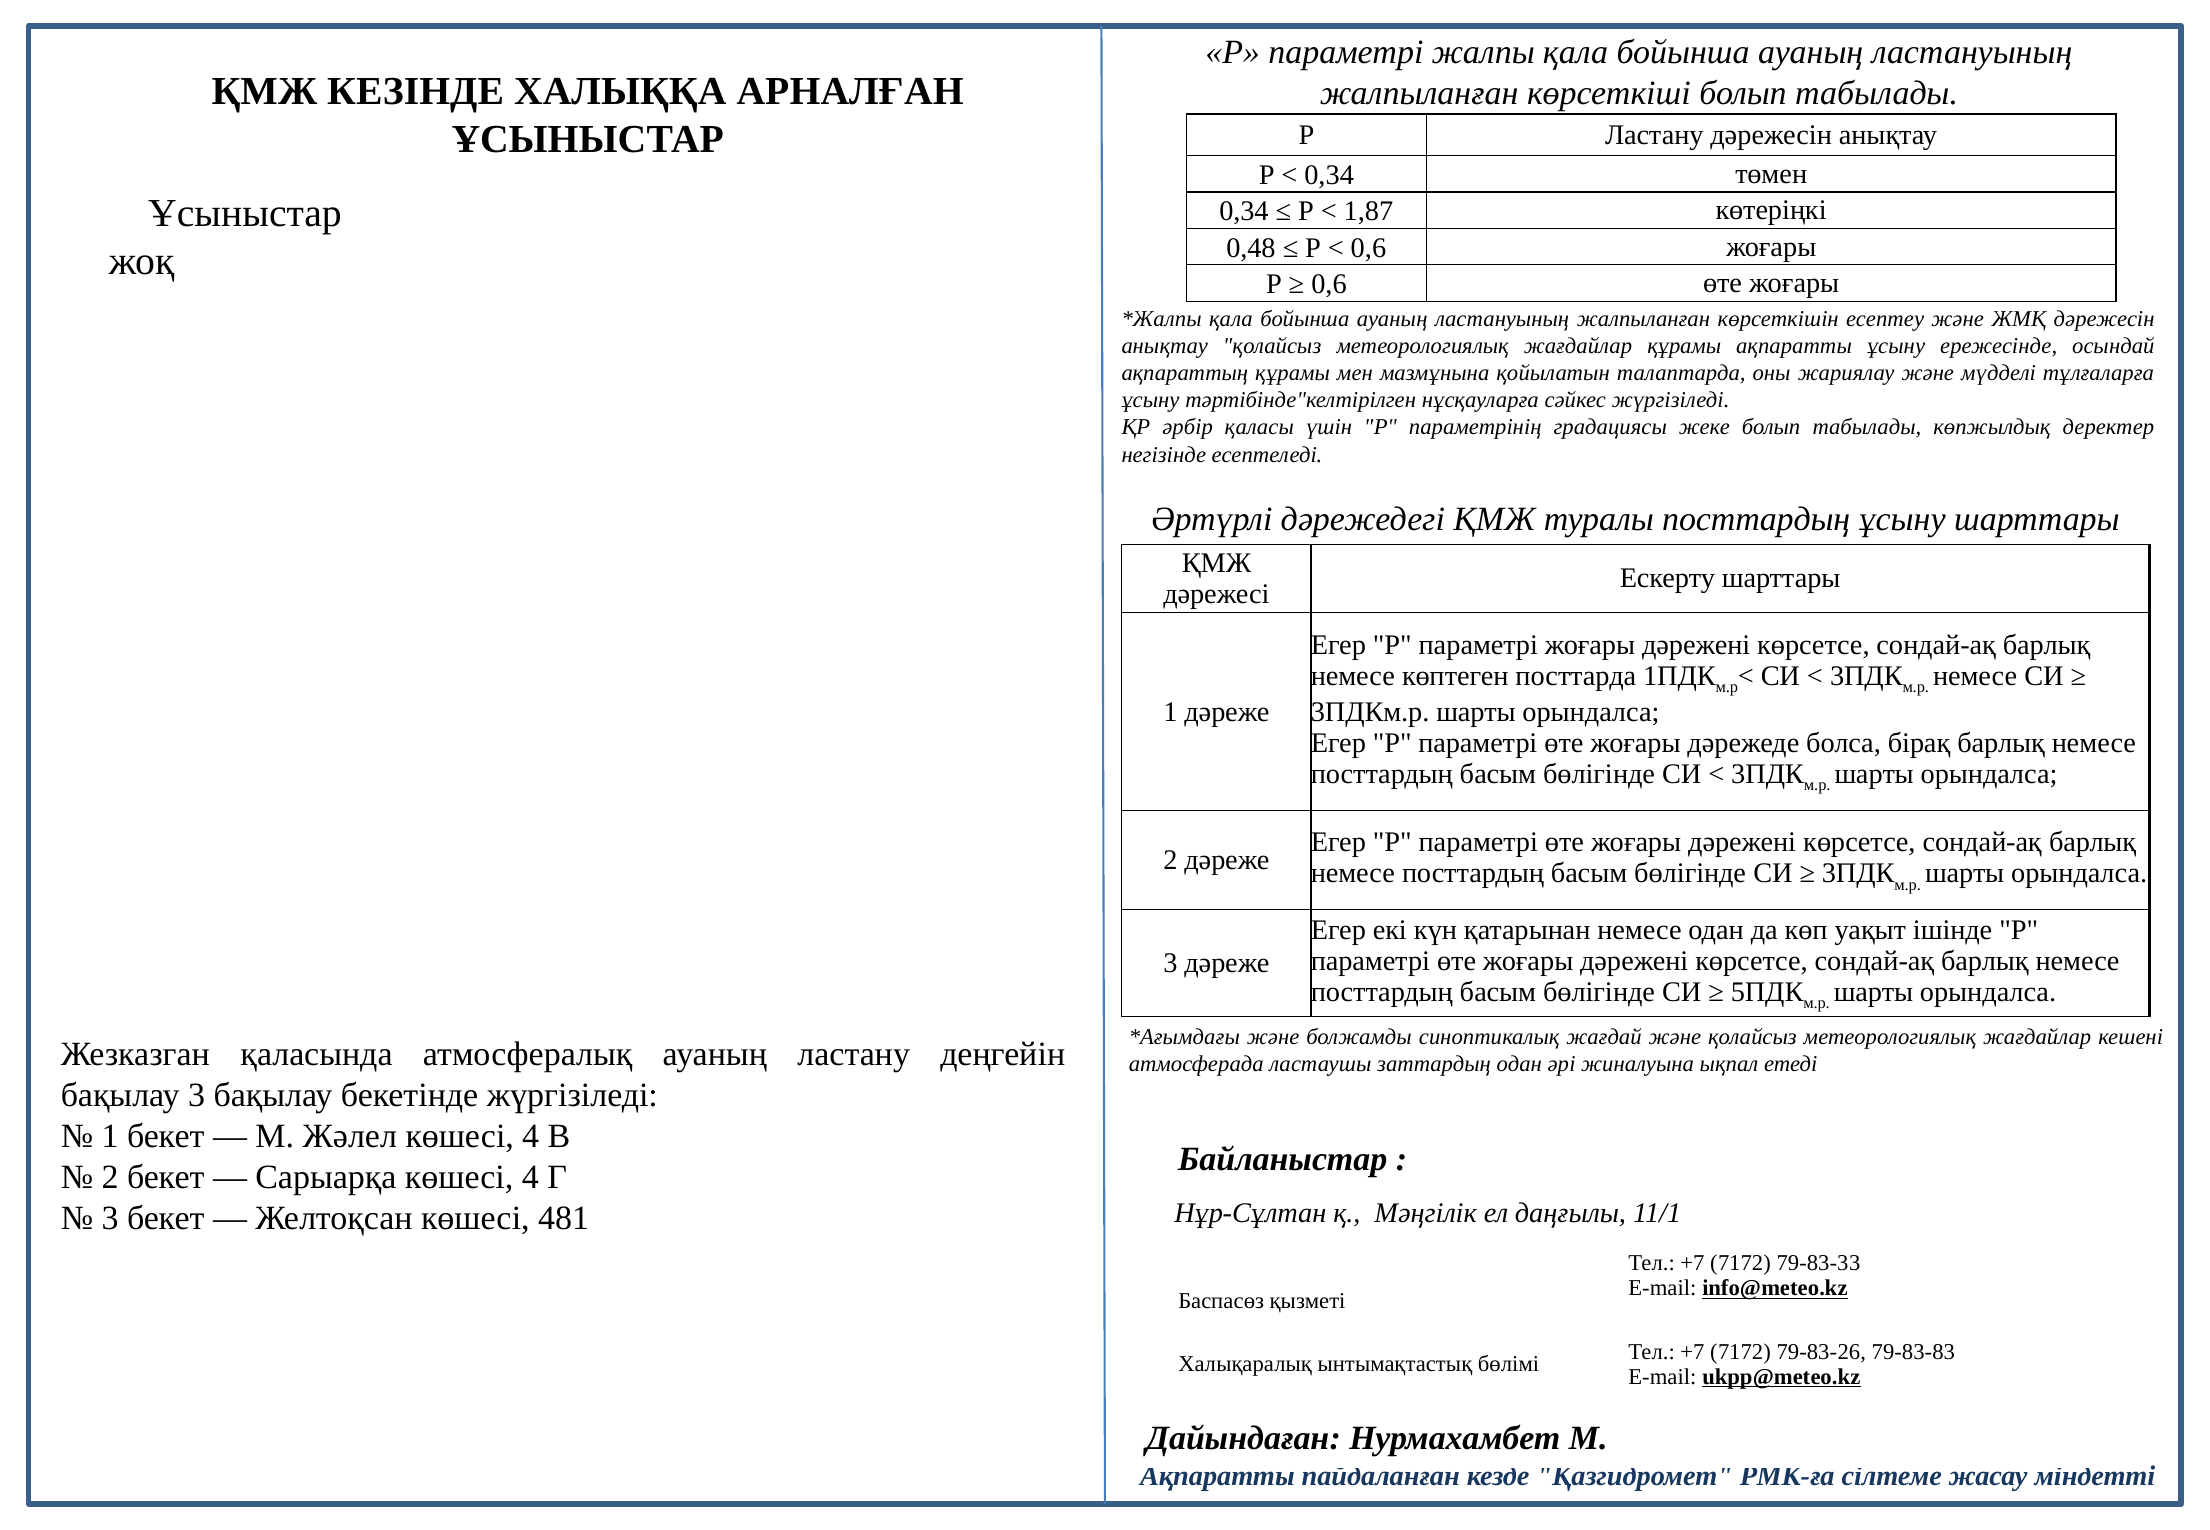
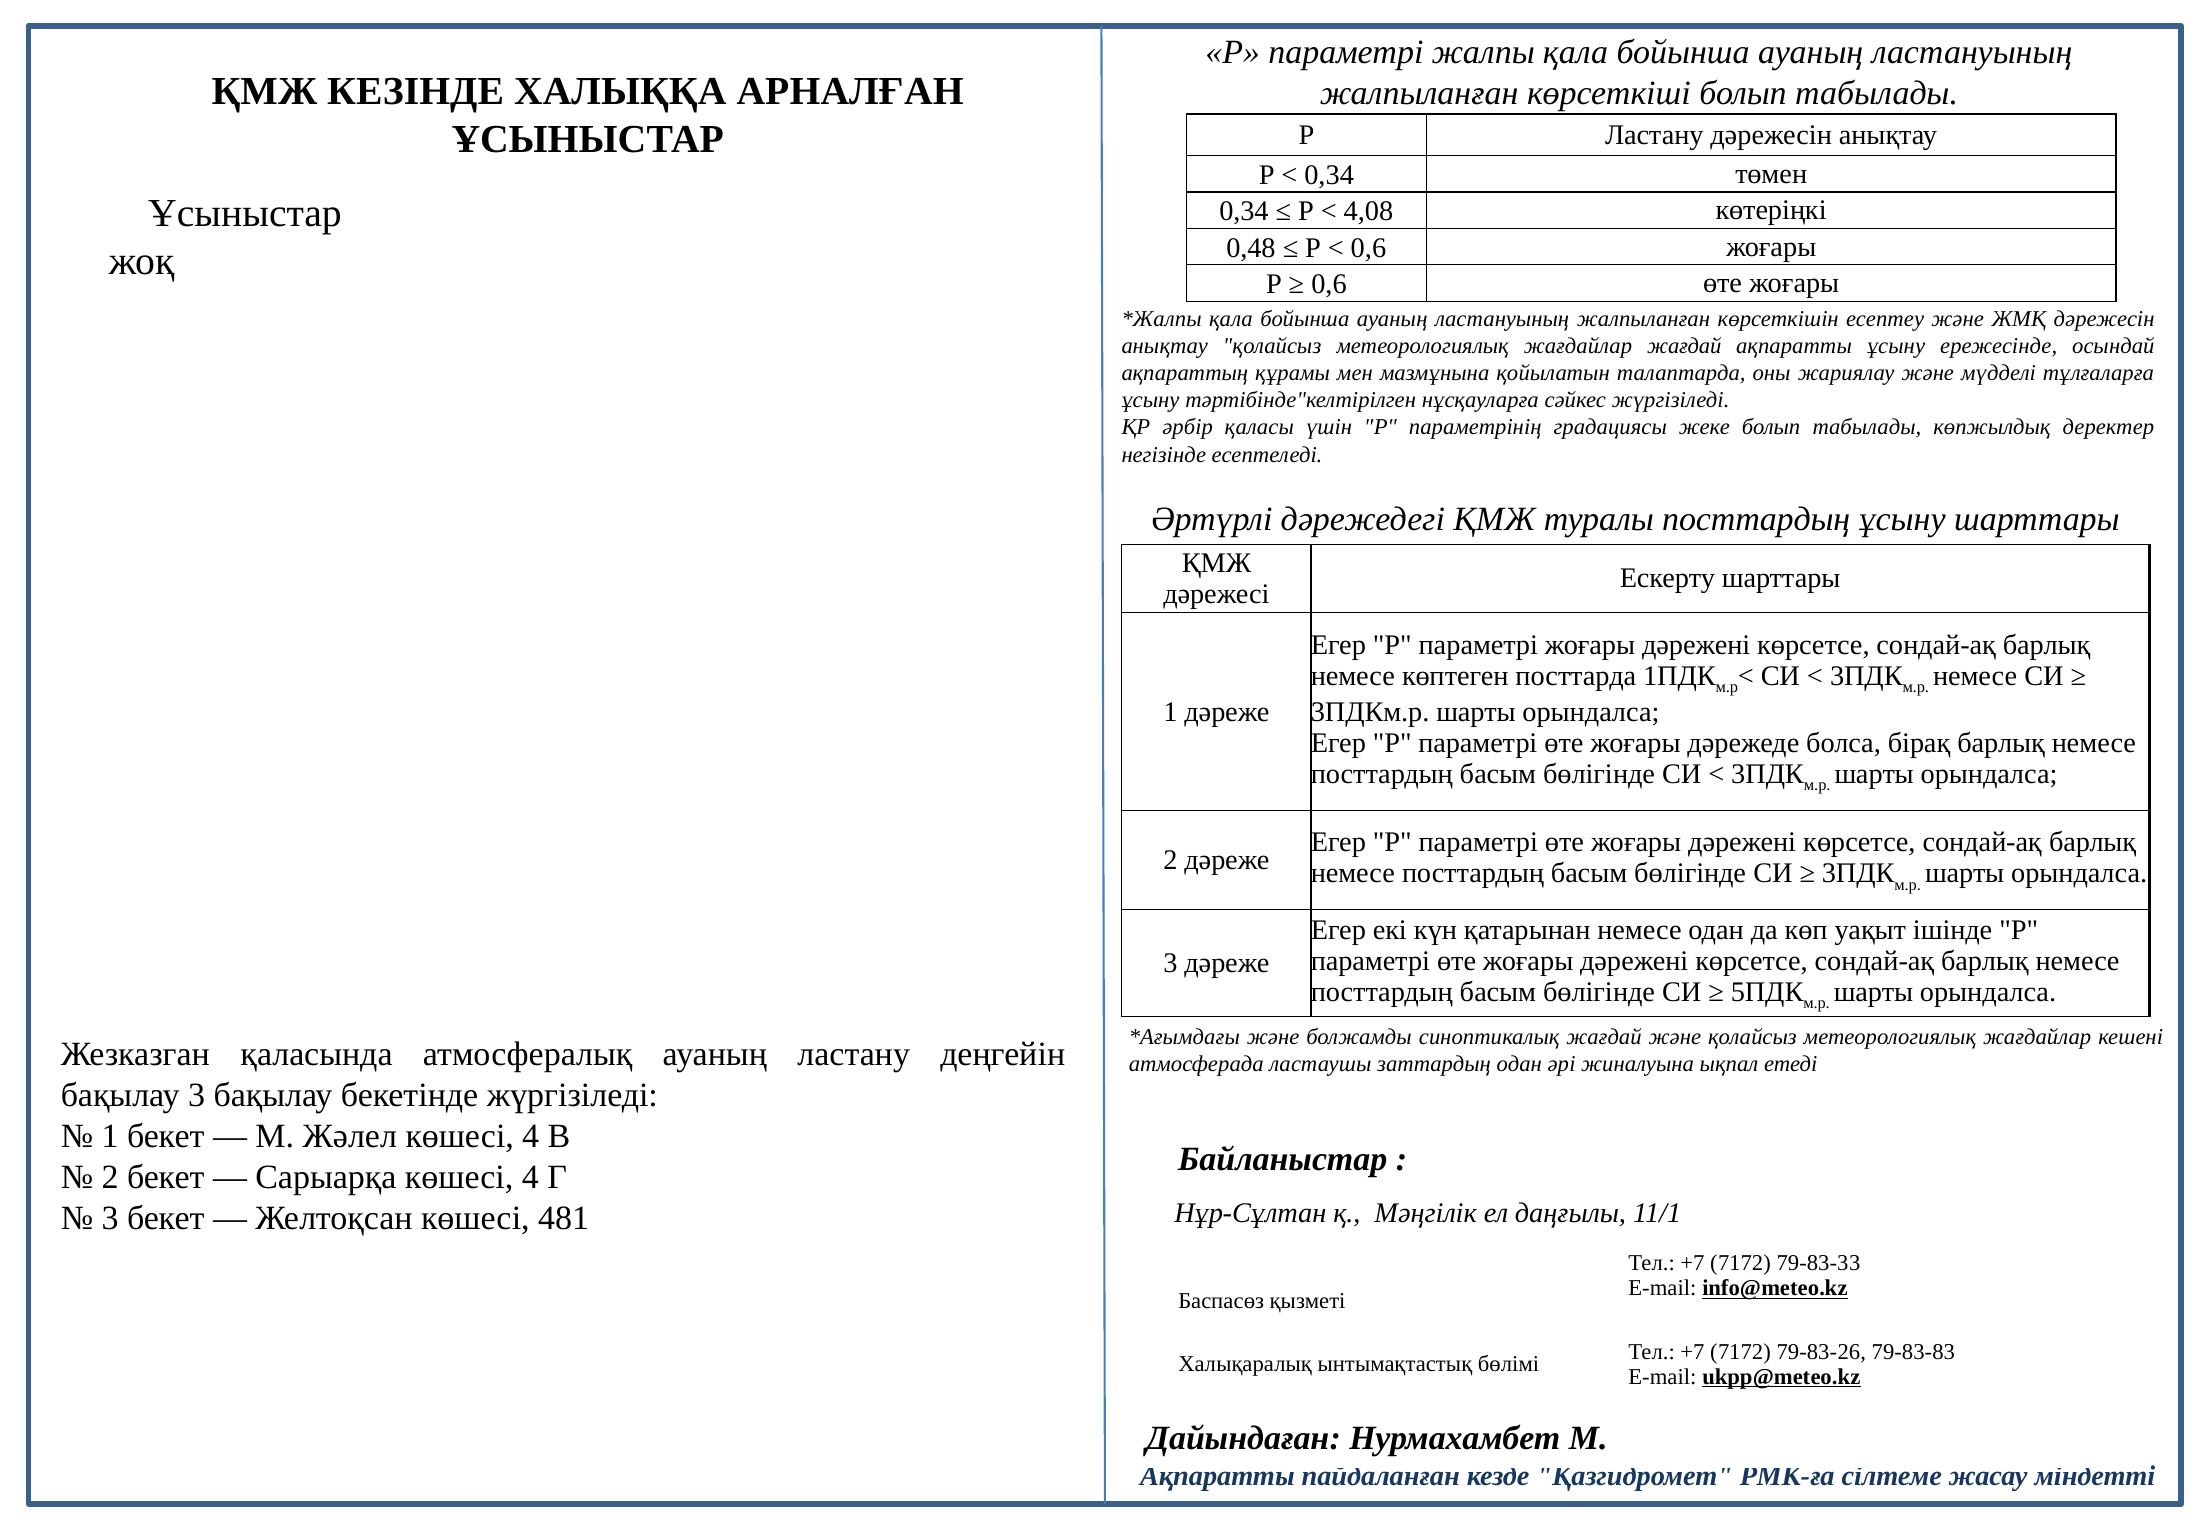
1,87: 1,87 -> 4,08
жағдайлар құрамы: құрамы -> жағдай
